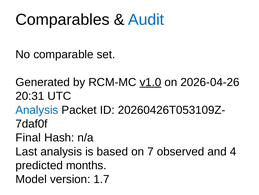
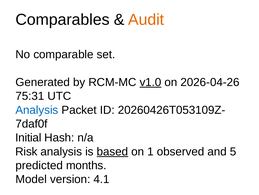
Audit colour: blue -> orange
20:31: 20:31 -> 75:31
Final: Final -> Initial
Last: Last -> Risk
based underline: none -> present
7: 7 -> 1
4: 4 -> 5
1.7: 1.7 -> 4.1
